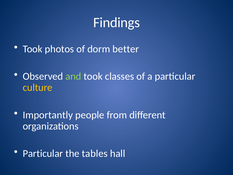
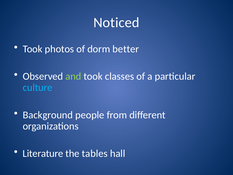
Findings: Findings -> Noticed
culture colour: yellow -> light blue
Importantly: Importantly -> Background
Particular at (43, 153): Particular -> Literature
